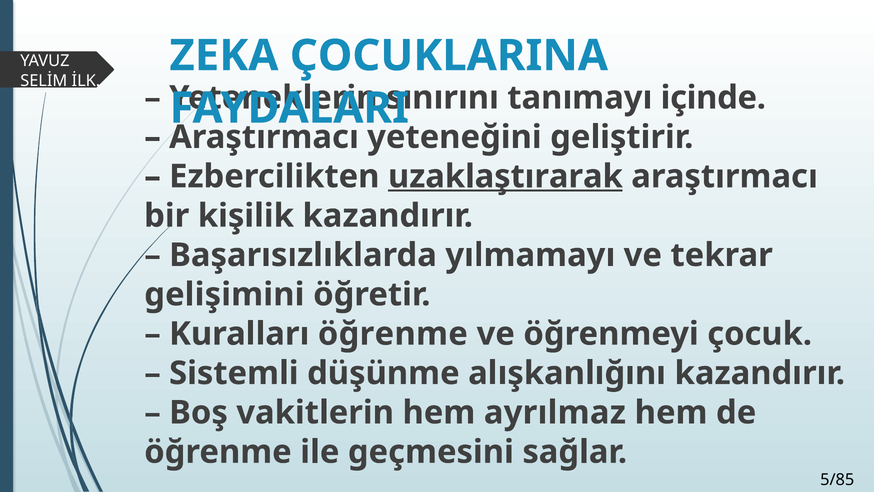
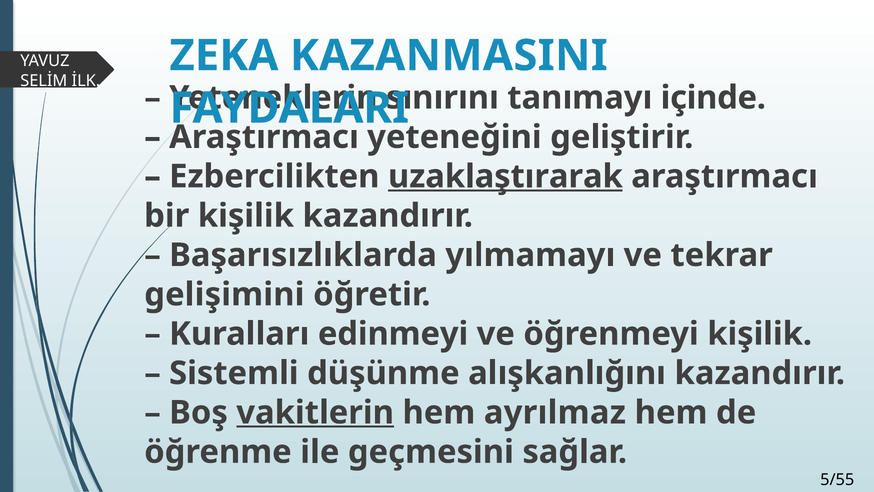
ÇOCUKLARINA: ÇOCUKLARINA -> KAZANMASINI
Kuralları öğrenme: öğrenme -> edinmeyi
öğrenmeyi çocuk: çocuk -> kişilik
vakitlerin underline: none -> present
5/85: 5/85 -> 5/55
